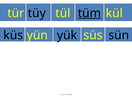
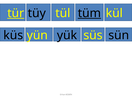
tür underline: none -> present
